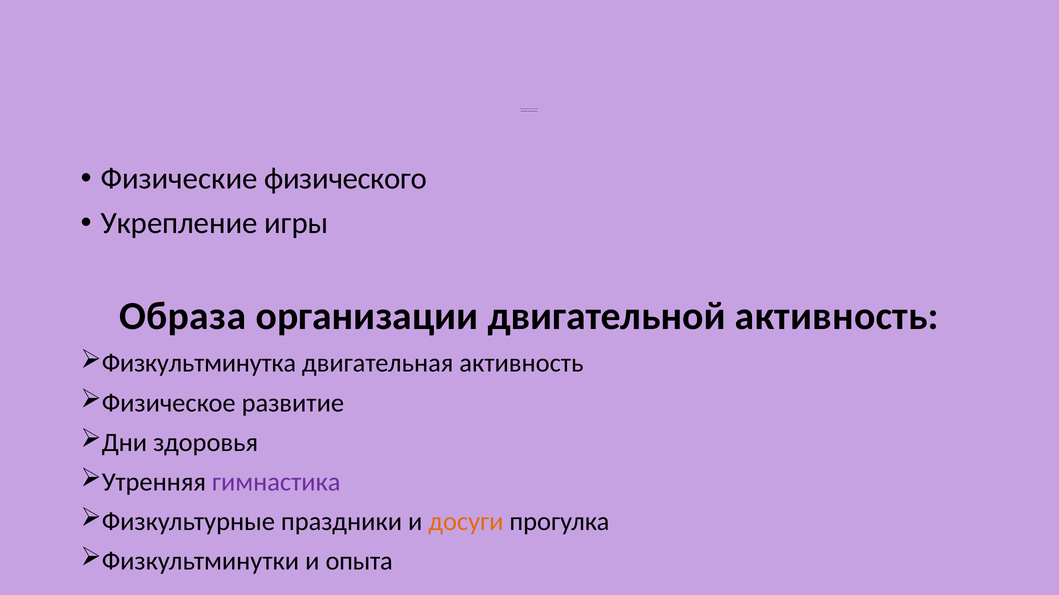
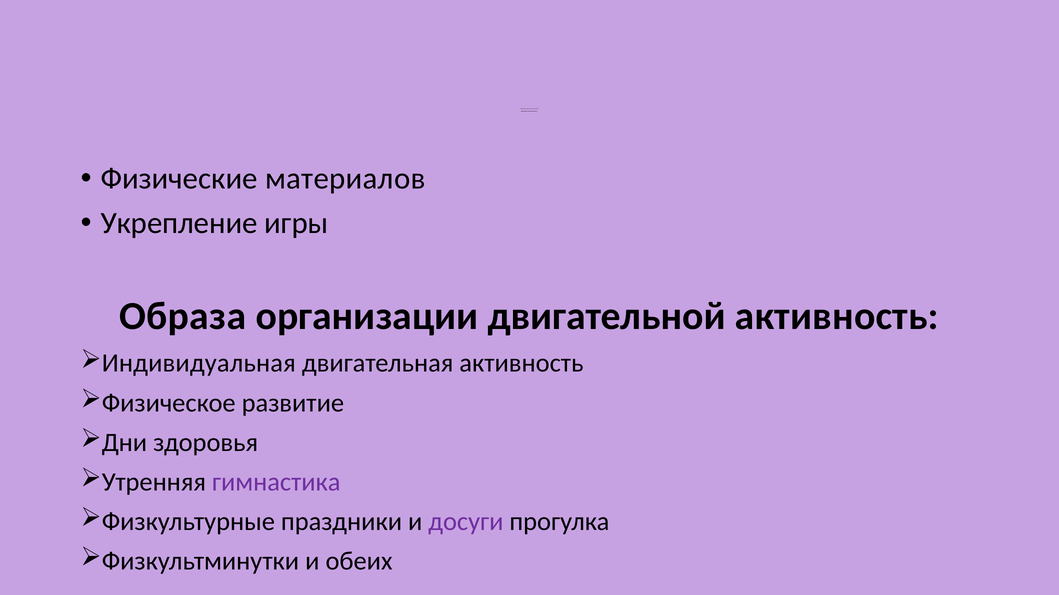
физического: физического -> материалов
Физкультминутка: Физкультминутка -> Индивидуальная
досуги colour: orange -> purple
опыта: опыта -> обеих
